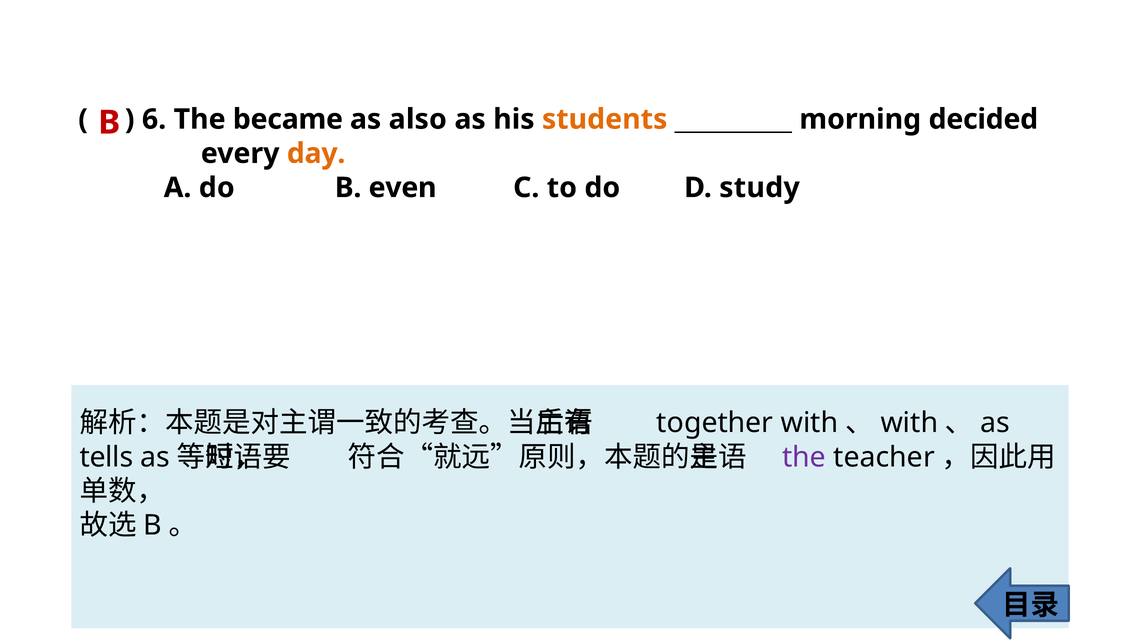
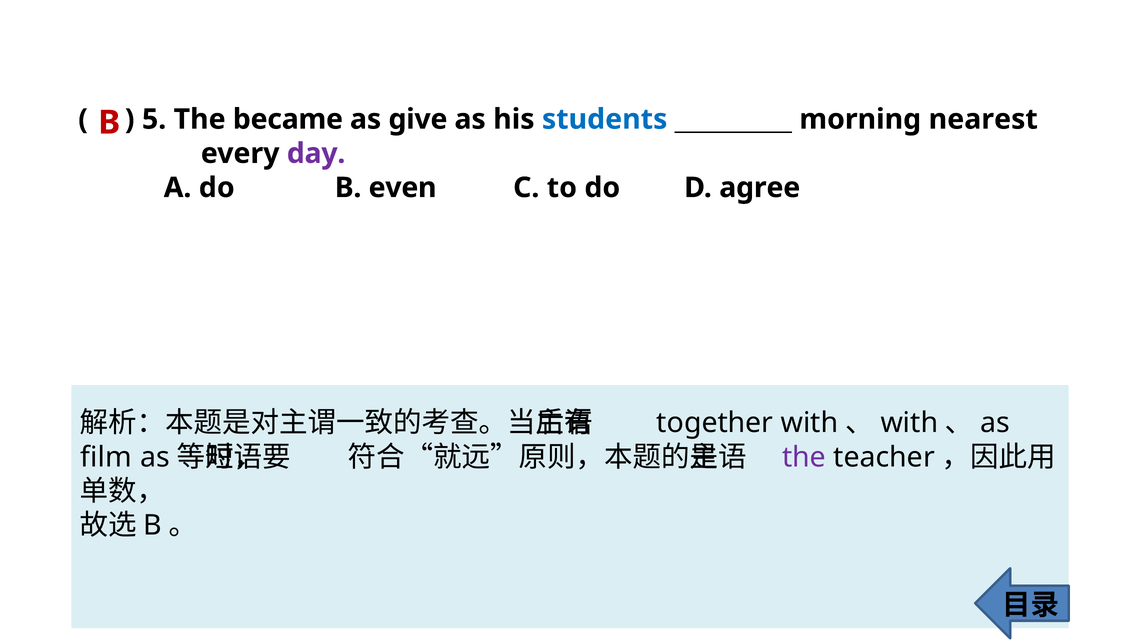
6: 6 -> 5
also: also -> give
students colour: orange -> blue
decided: decided -> nearest
day colour: orange -> purple
study: study -> agree
tells: tells -> film
